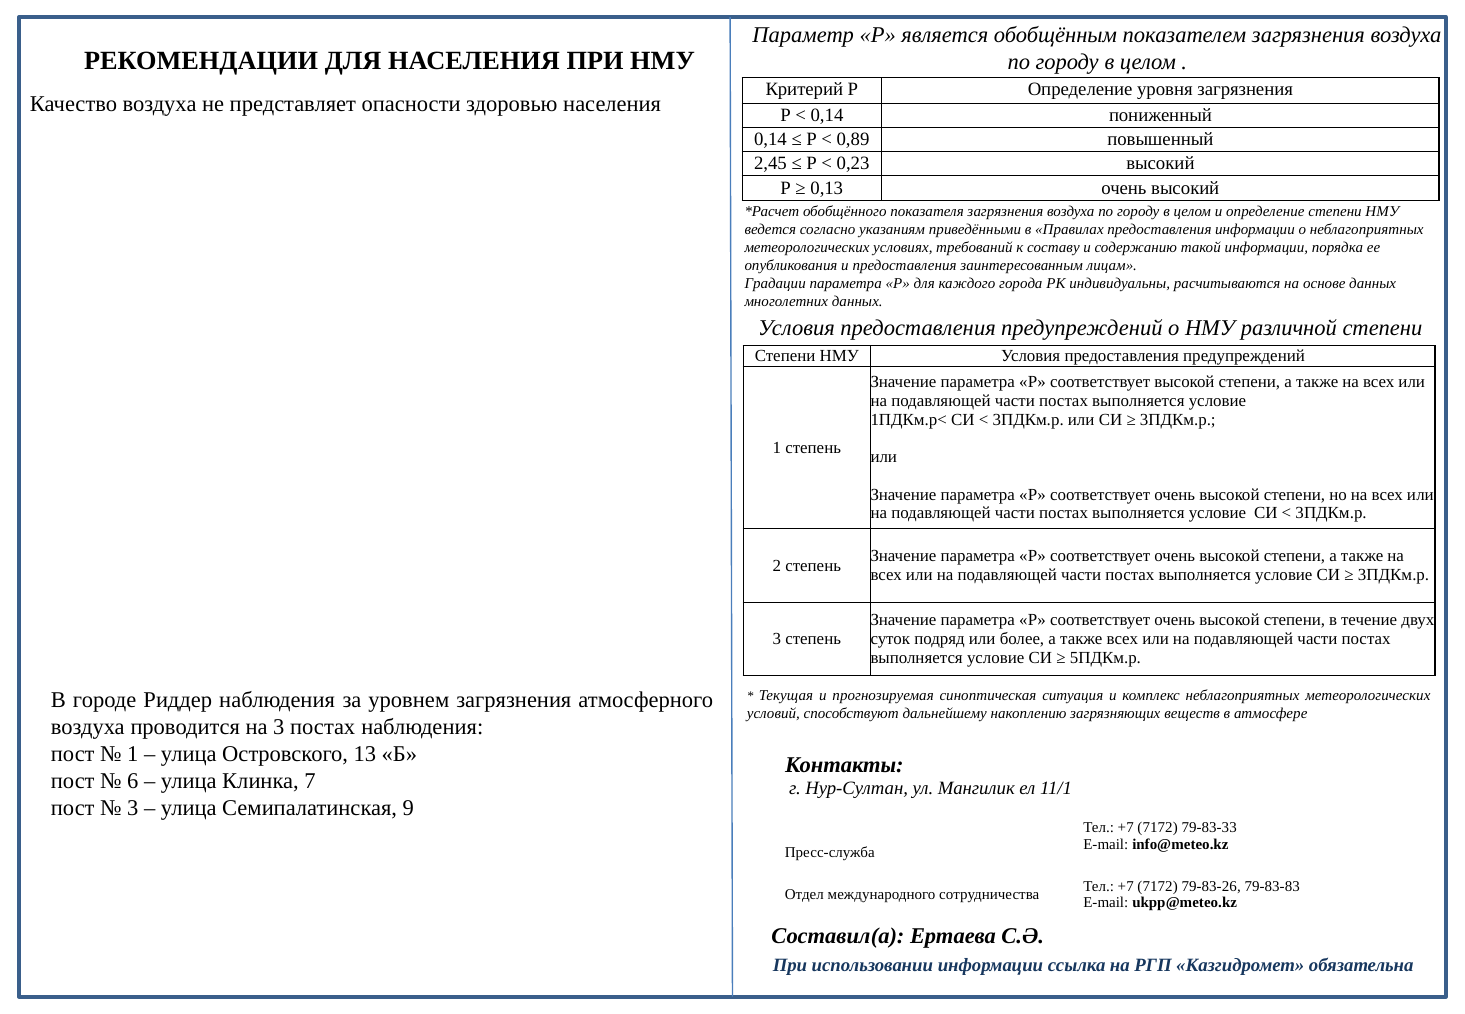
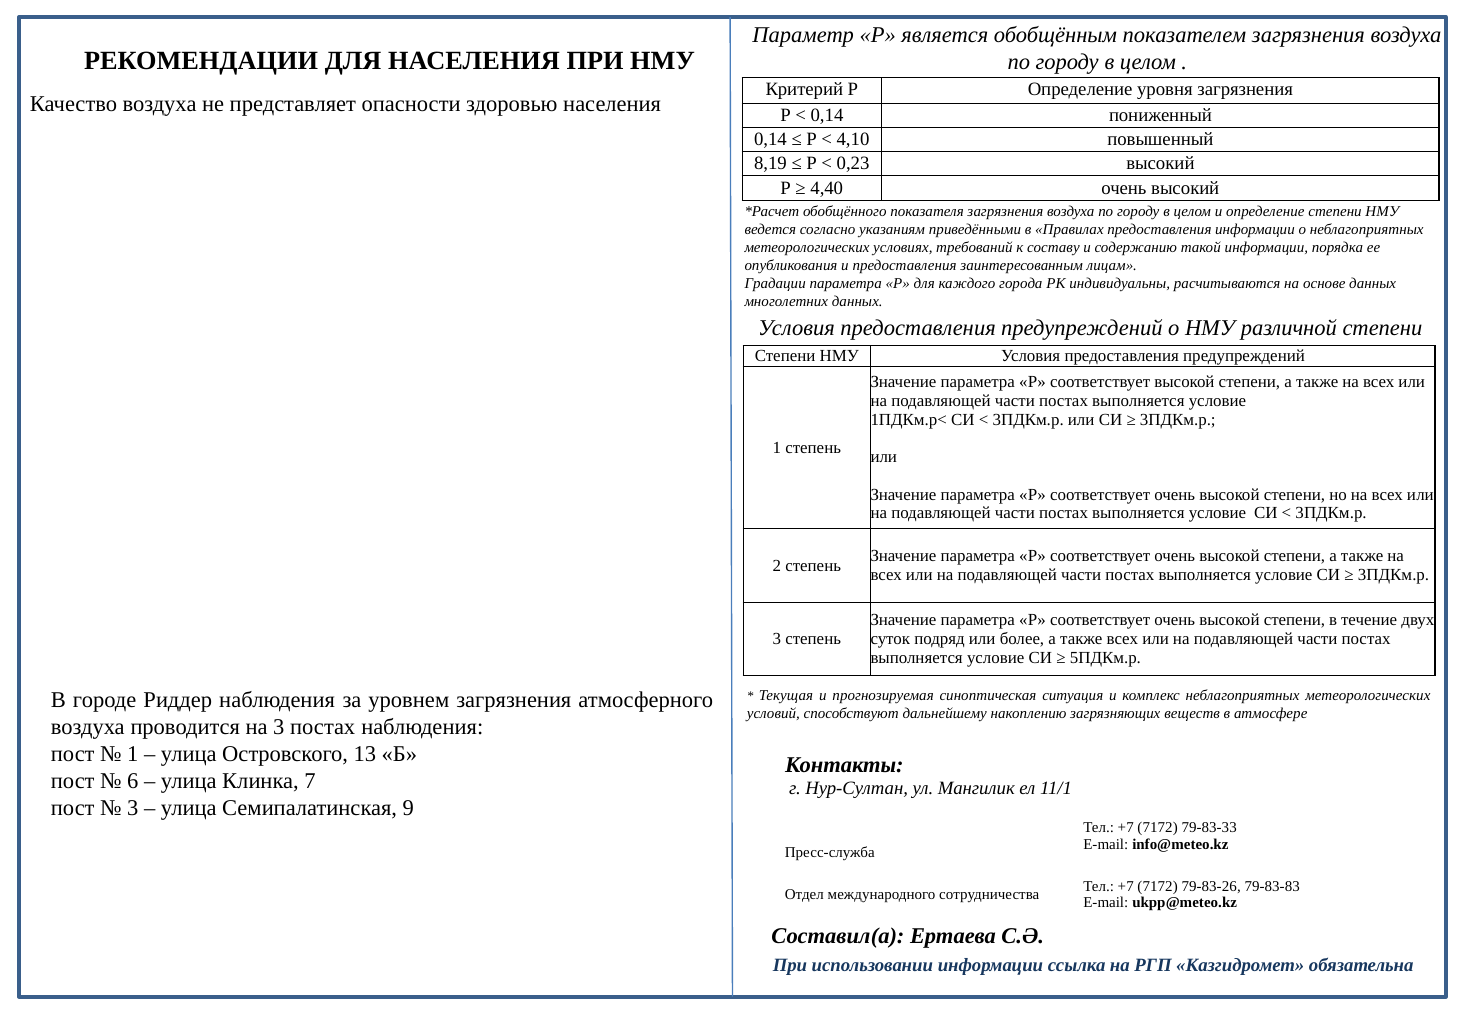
0,89: 0,89 -> 4,10
2,45: 2,45 -> 8,19
0,13: 0,13 -> 4,40
